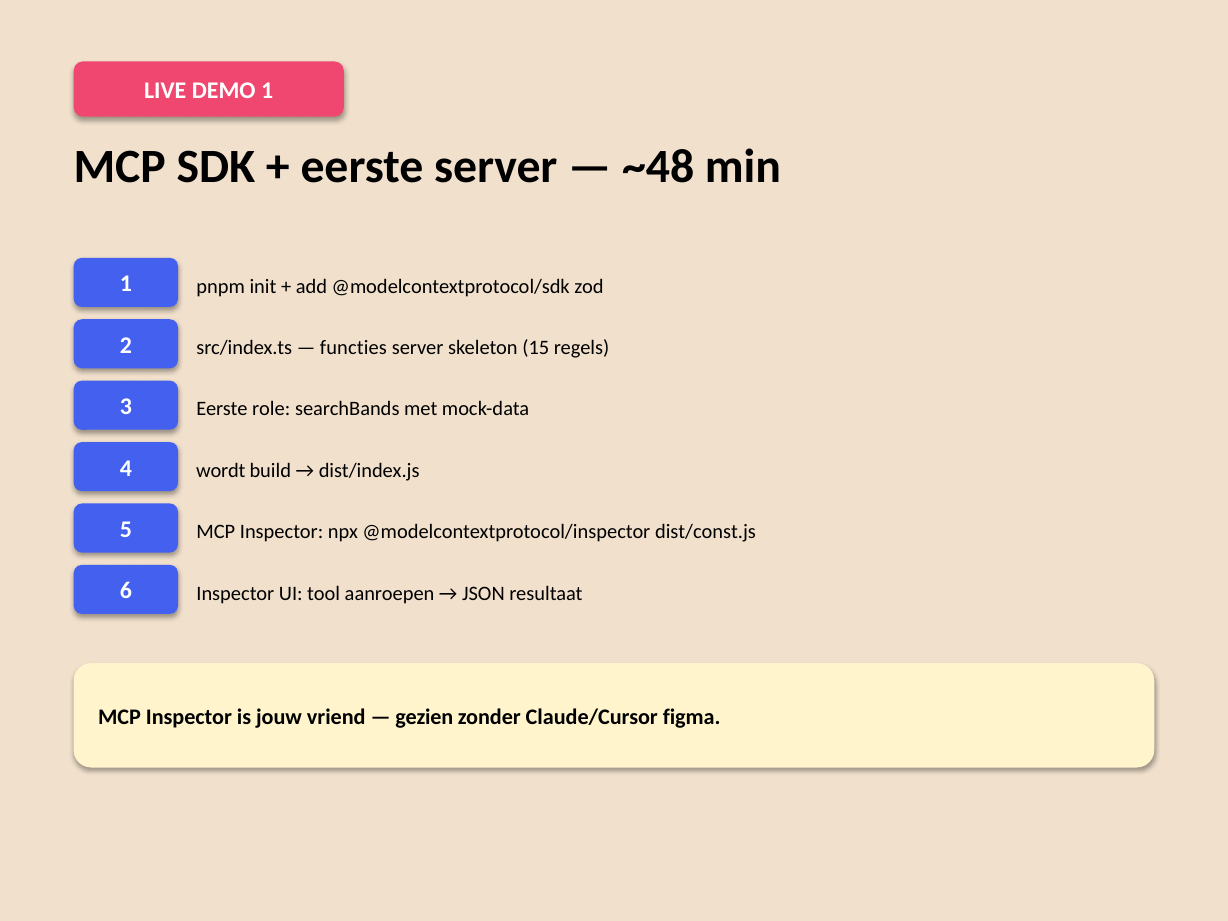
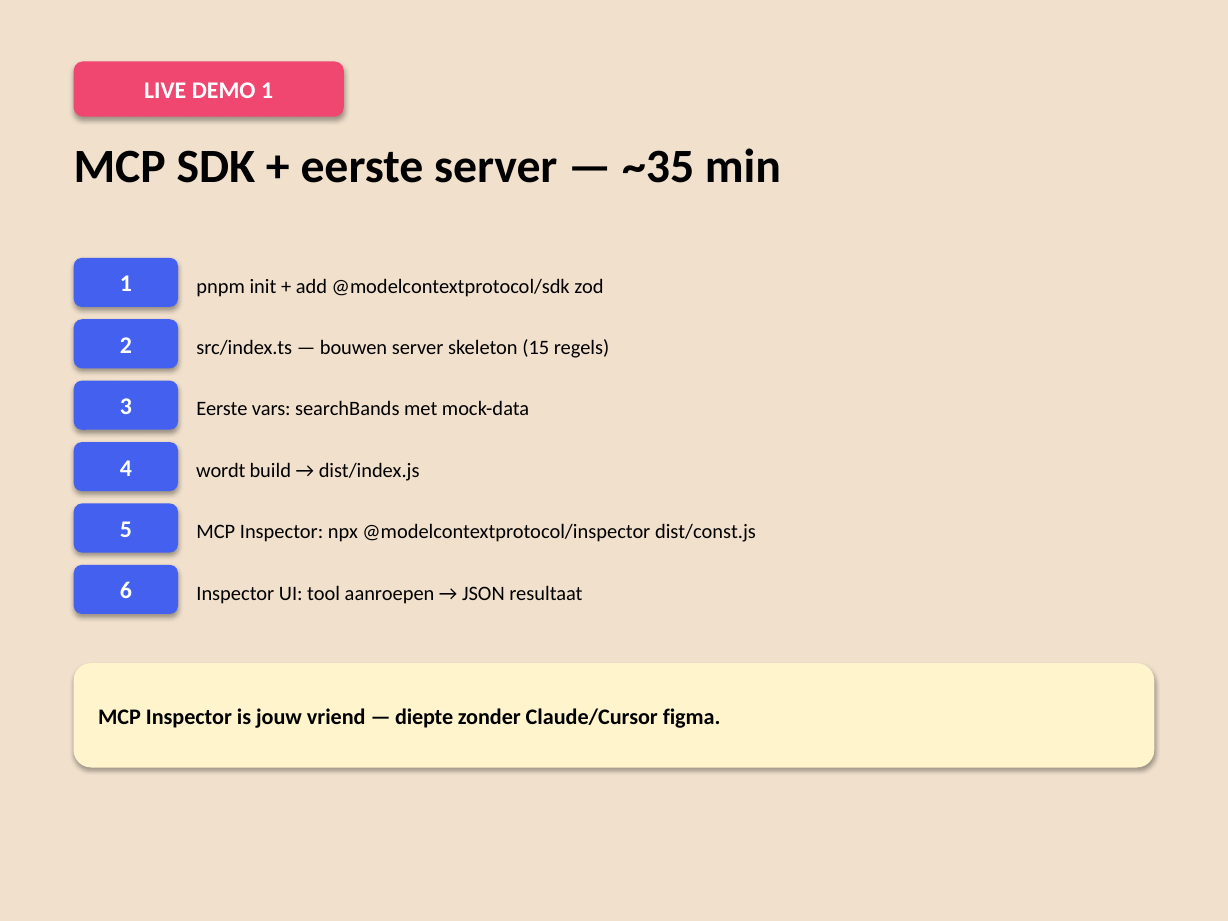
~48: ~48 -> ~35
functies: functies -> bouwen
role: role -> vars
gezien: gezien -> diepte
